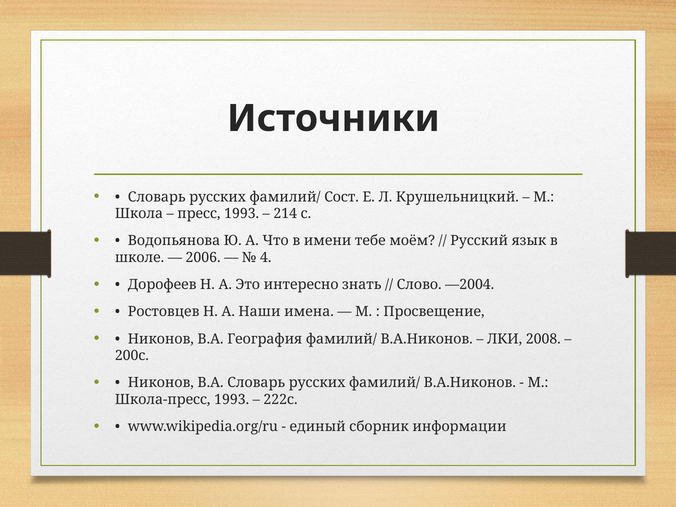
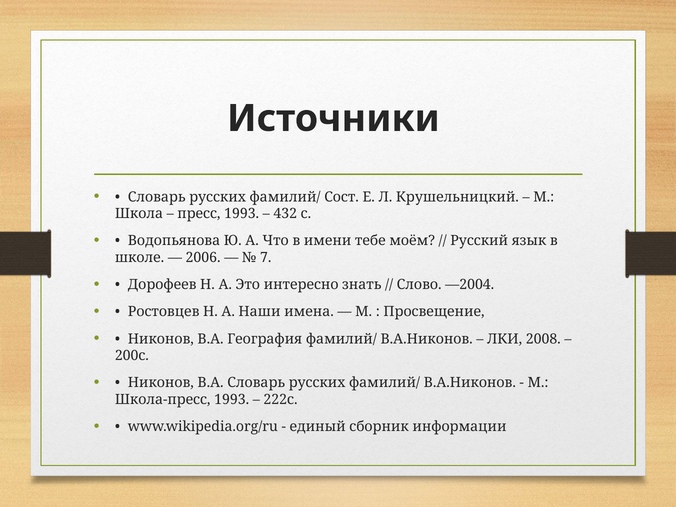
214: 214 -> 432
4: 4 -> 7
